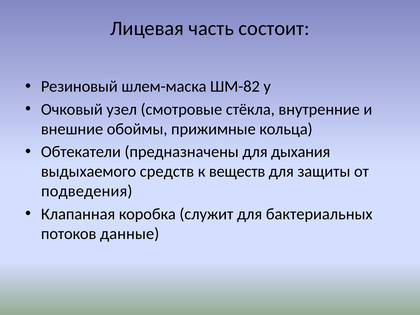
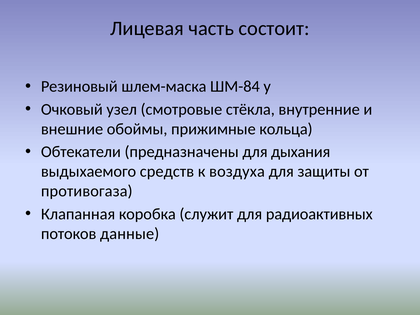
ШМ-82: ШМ-82 -> ШМ-84
веществ: веществ -> воздуха
подведения: подведения -> противогаза
бактериальных: бактериальных -> радиоактивных
